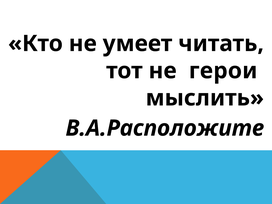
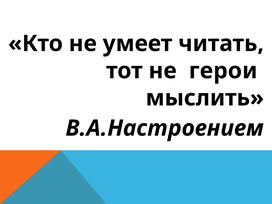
В.А.Расположите: В.А.Расположите -> В.А.Настроением
